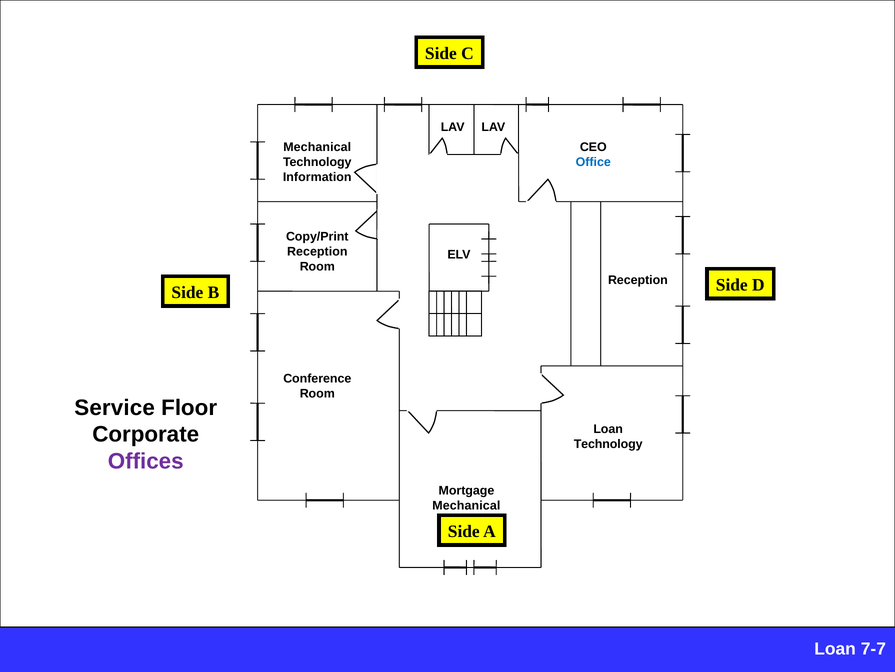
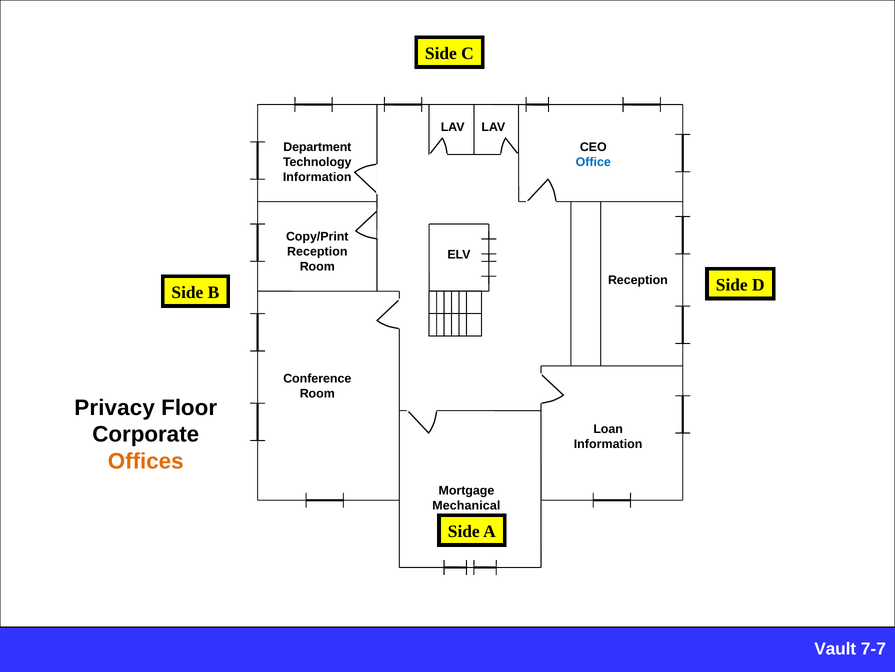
Mechanical at (317, 147): Mechanical -> Department
Service: Service -> Privacy
Technology at (608, 444): Technology -> Information
Offices colour: purple -> orange
Loan at (835, 648): Loan -> Vault
